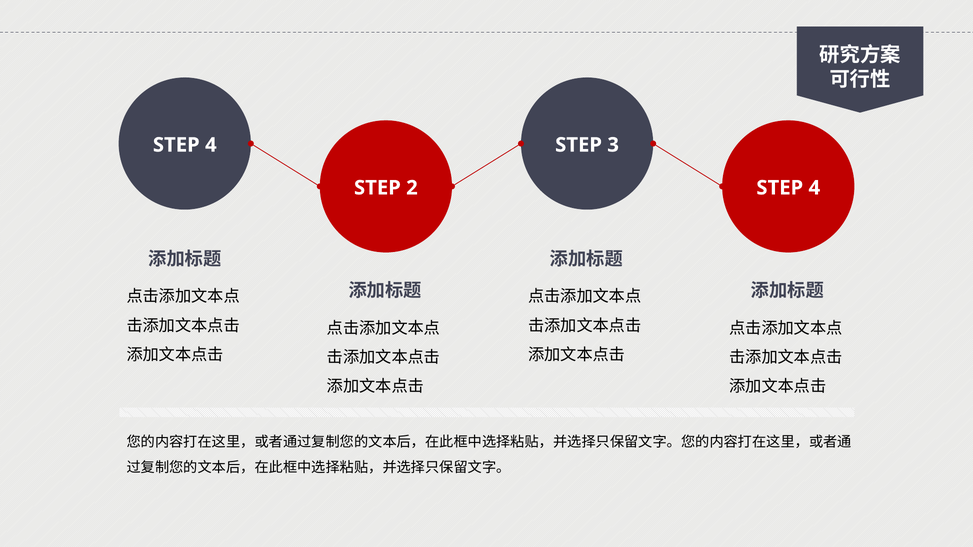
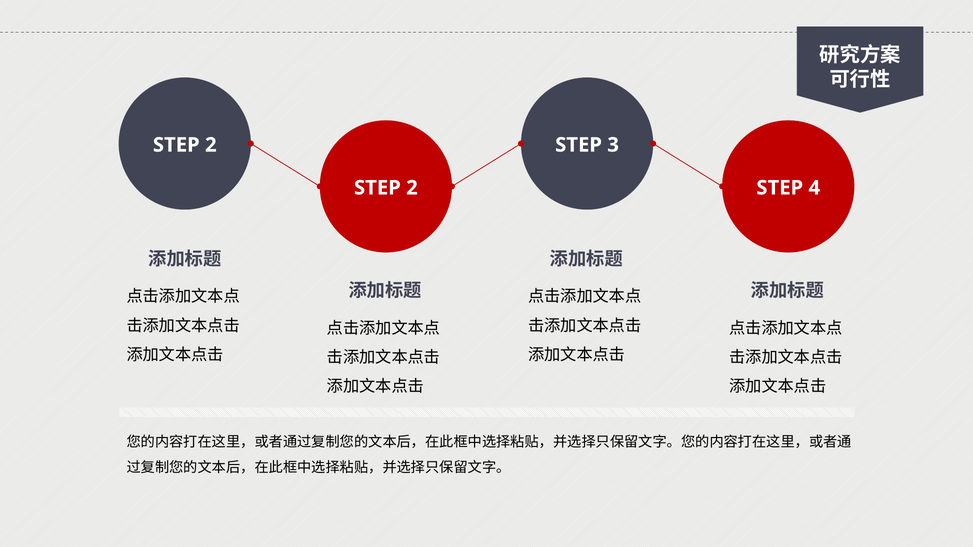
4 at (211, 145): 4 -> 2
